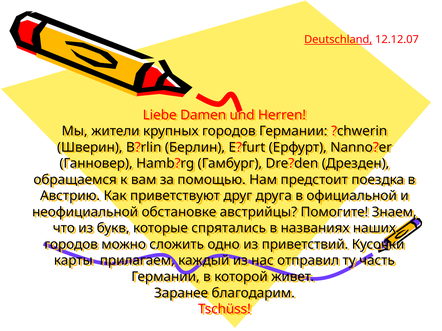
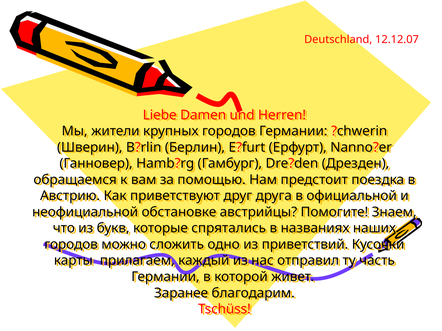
Deutschland underline: present -> none
